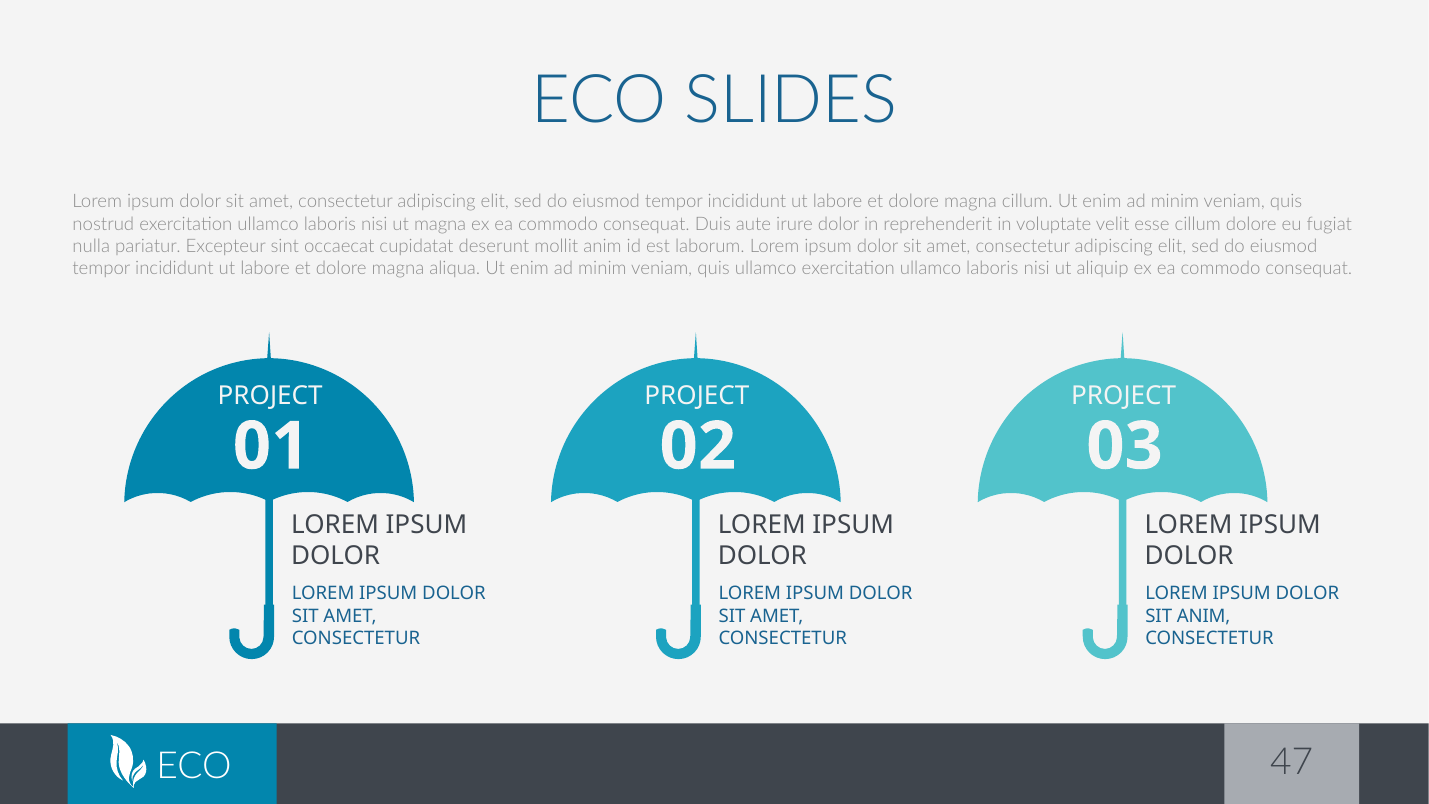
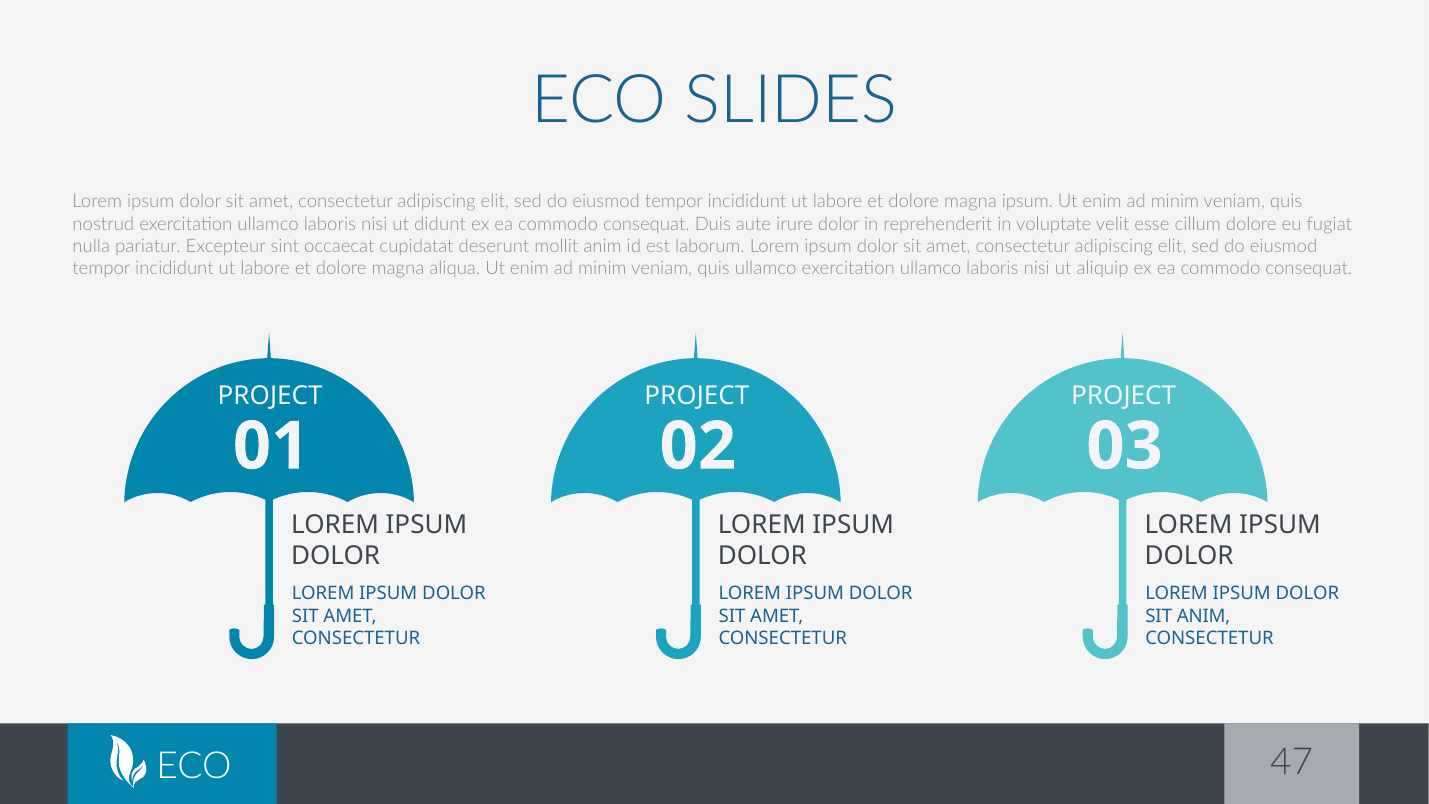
magna cillum: cillum -> ipsum
ut magna: magna -> didunt
